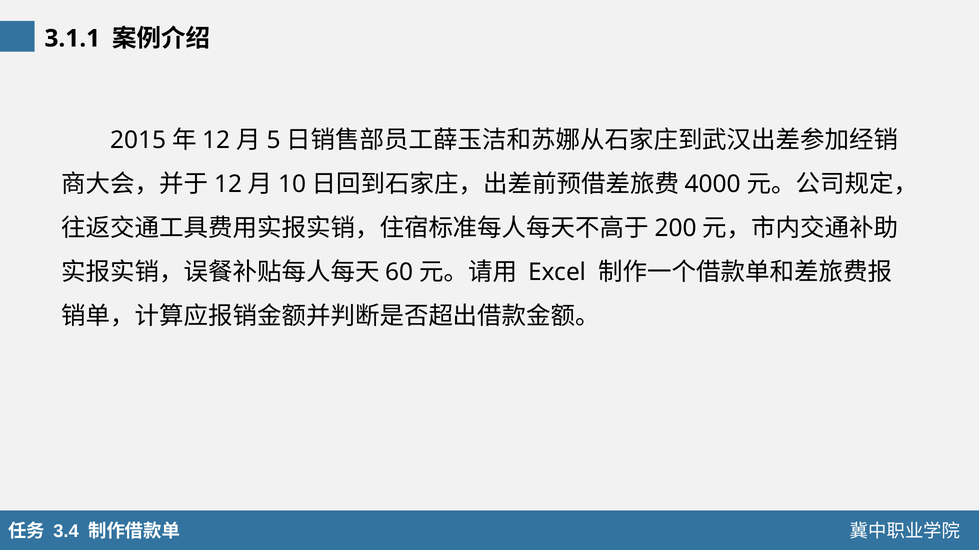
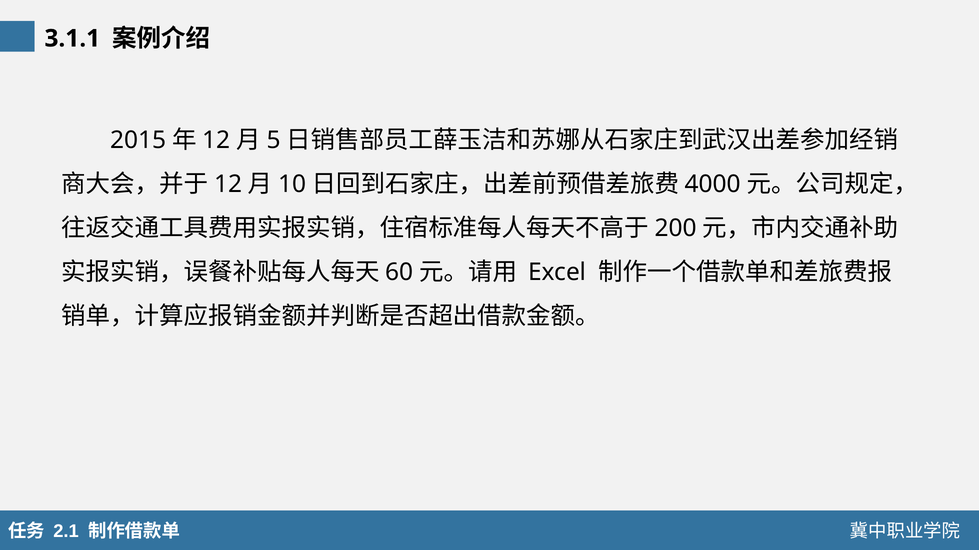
3.4: 3.4 -> 2.1
